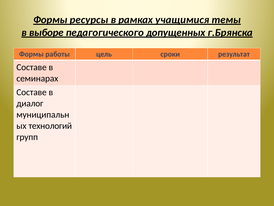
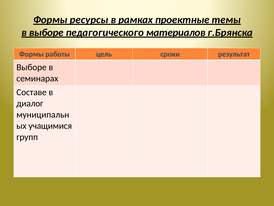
учащимися: учащимися -> проектные
допущенных: допущенных -> материалов
Составе at (32, 67): Составе -> Выборе
технологий: технологий -> учащимися
